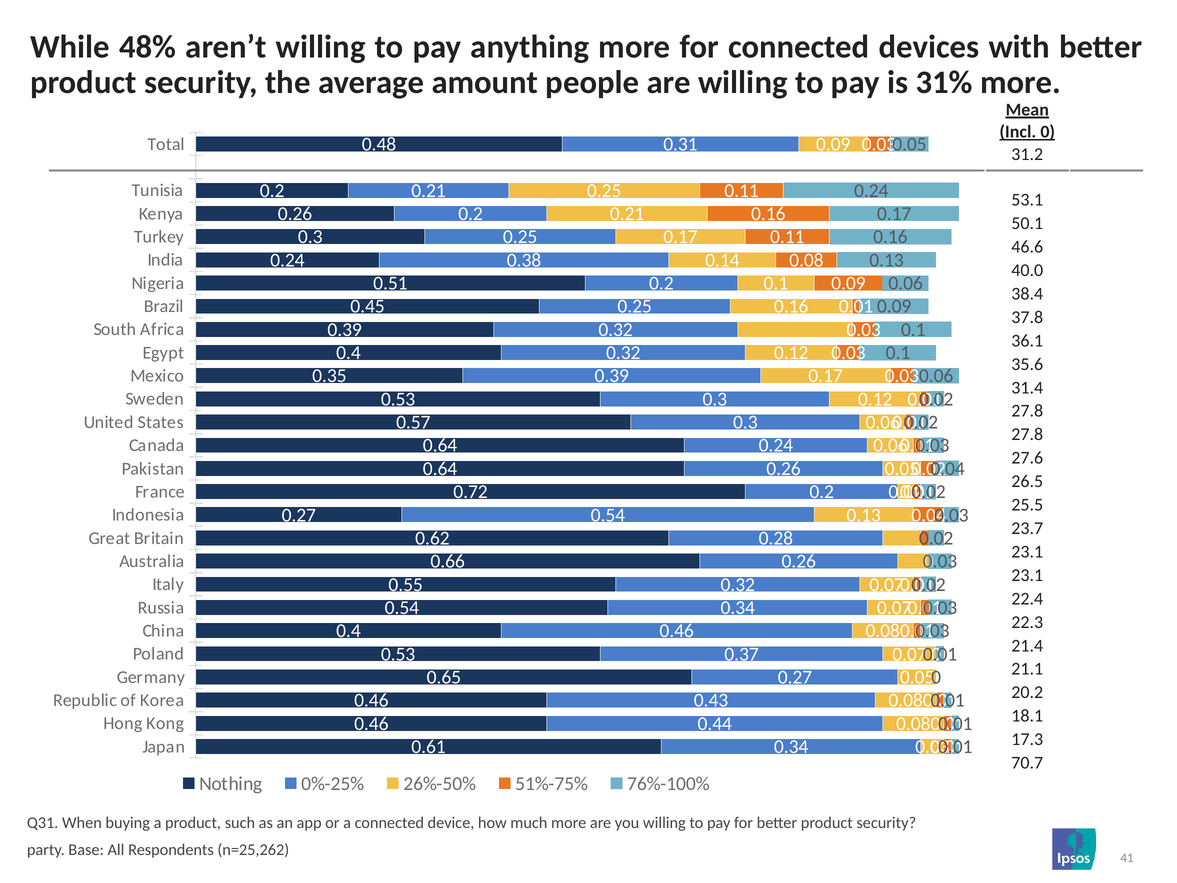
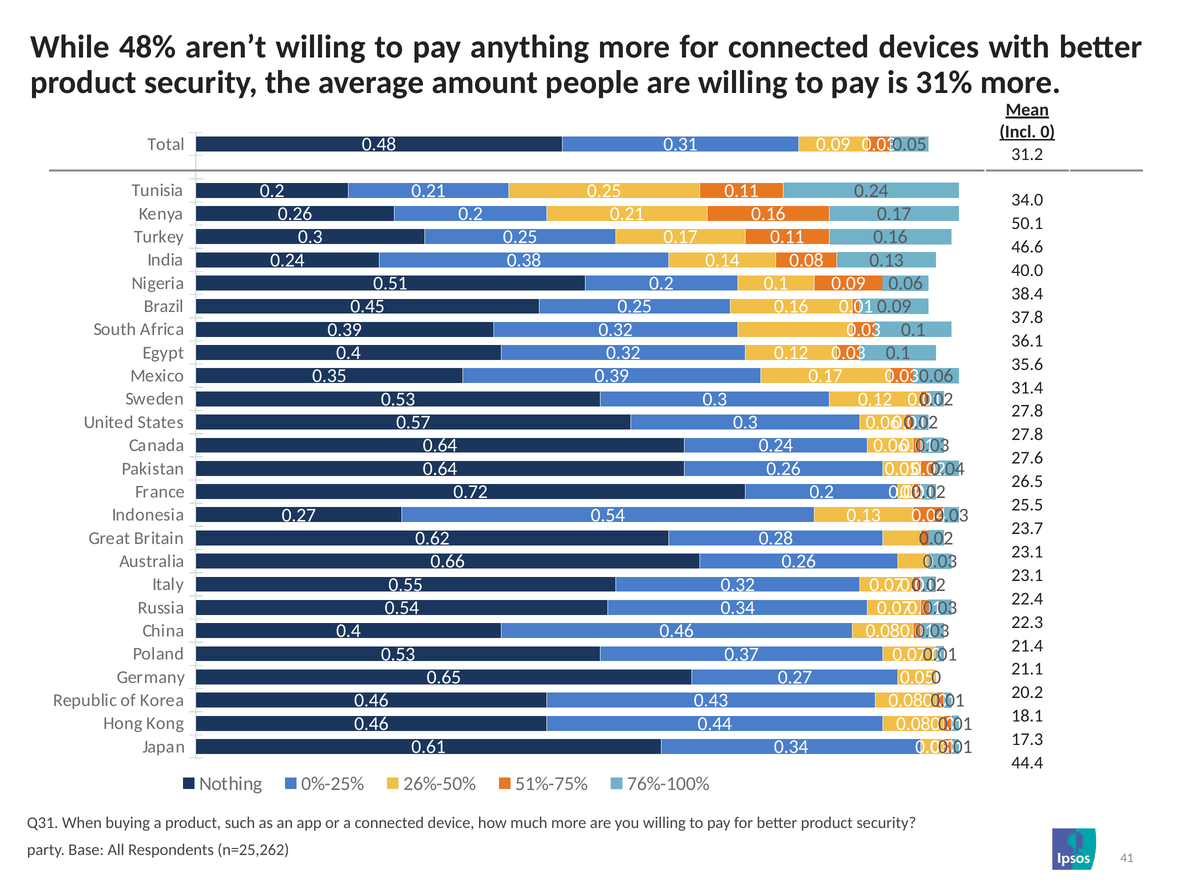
53.1: 53.1 -> 34.0
70.7: 70.7 -> 44.4
